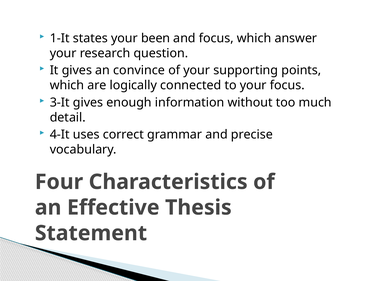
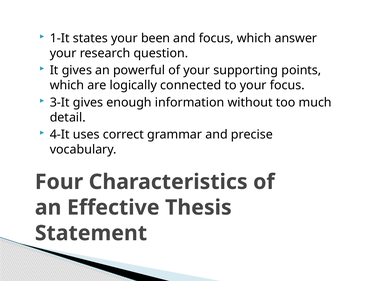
convince: convince -> powerful
